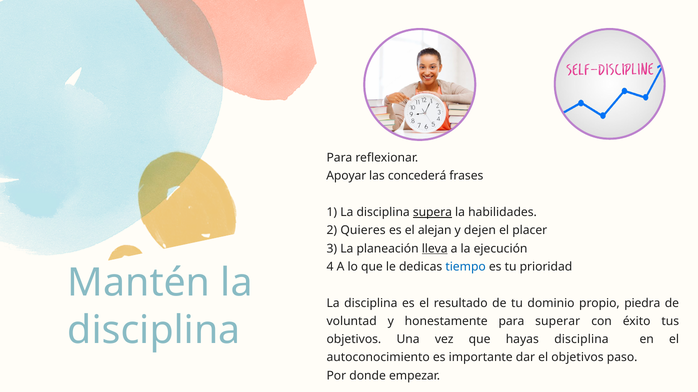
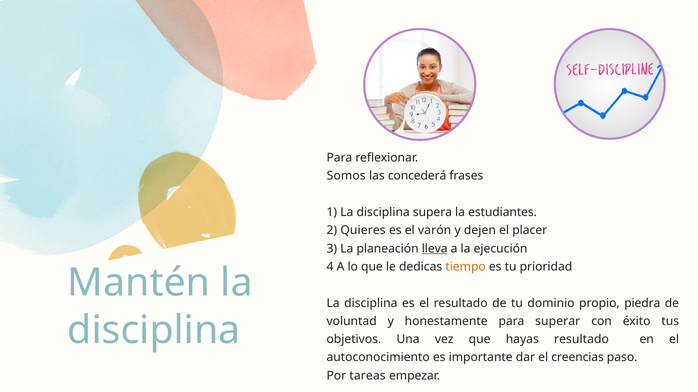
Apoyar: Apoyar -> Somos
supera underline: present -> none
habilidades: habilidades -> estudiantes
alejan: alejan -> varón
tiempo colour: blue -> orange
hayas disciplina: disciplina -> resultado
el objetivos: objetivos -> creencias
donde: donde -> tareas
